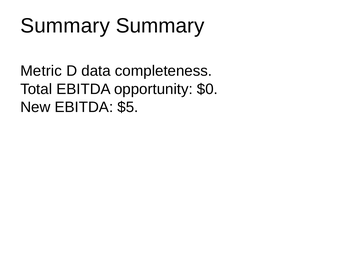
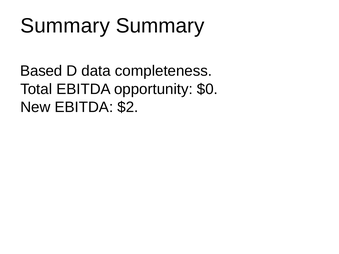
Metric: Metric -> Based
$5: $5 -> $2
